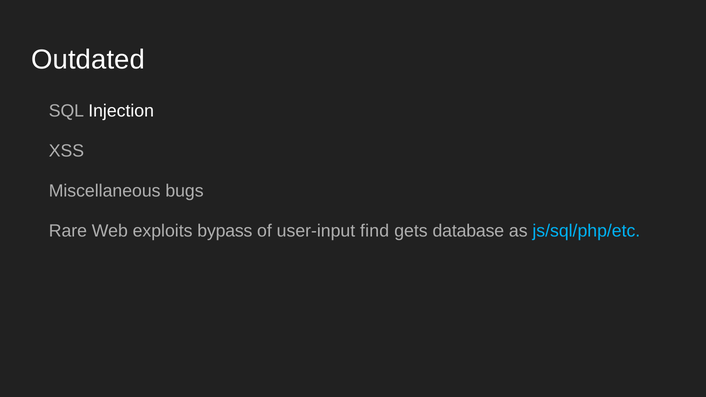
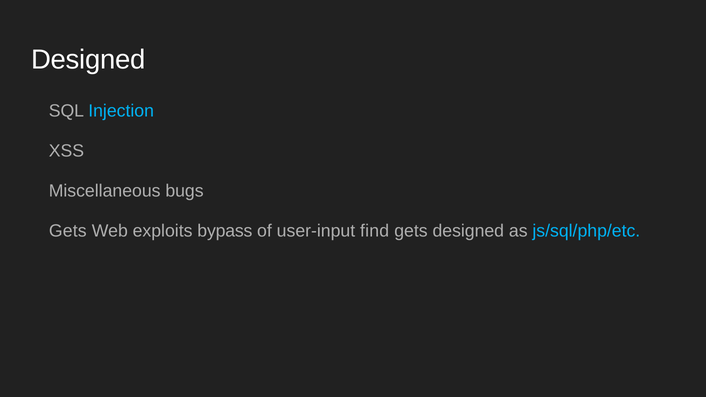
Outdated at (88, 60): Outdated -> Designed
Injection colour: white -> light blue
Rare at (68, 231): Rare -> Gets
gets database: database -> designed
